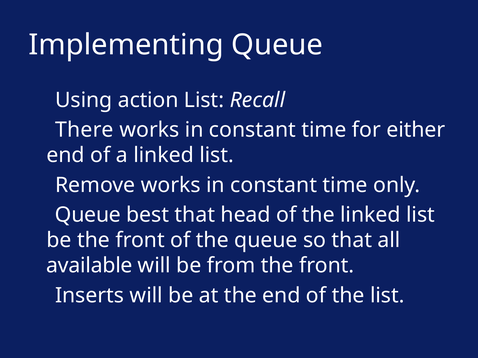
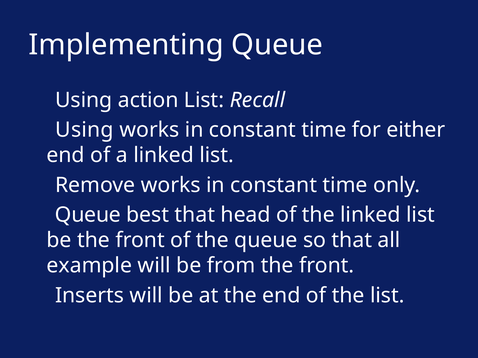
There at (84, 130): There -> Using
available: available -> example
